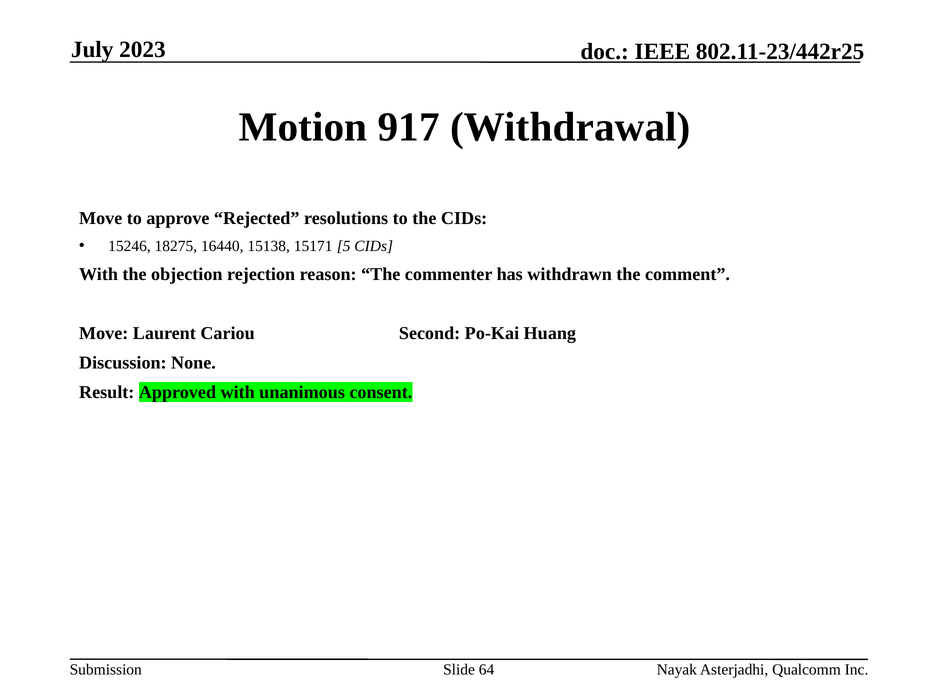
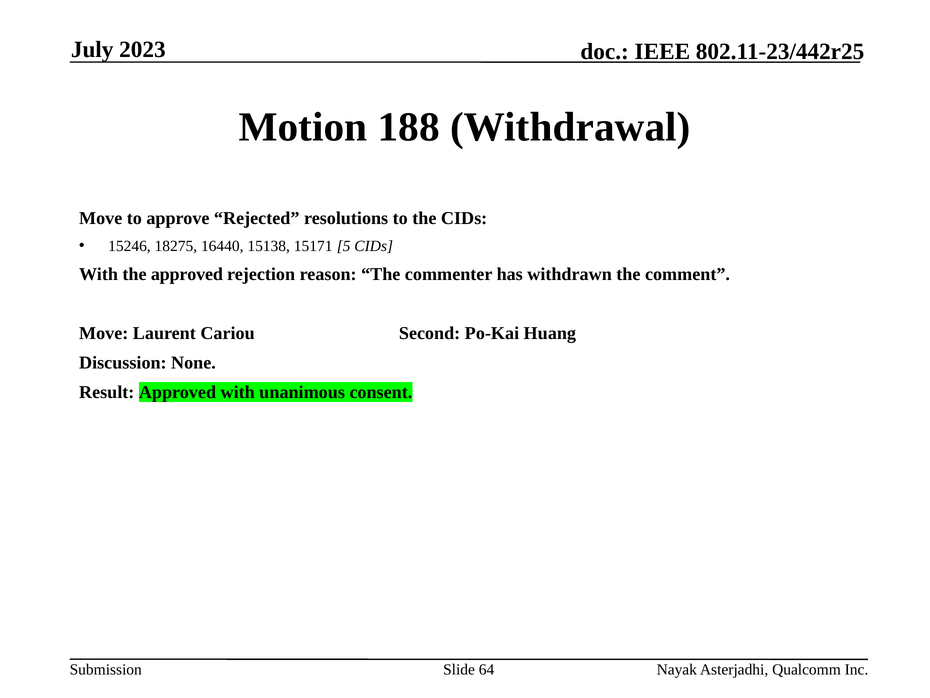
917: 917 -> 188
the objection: objection -> approved
